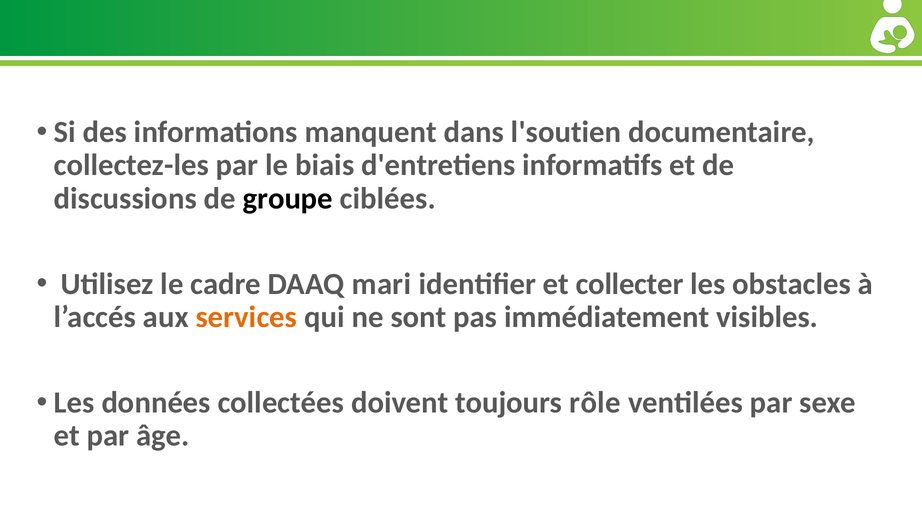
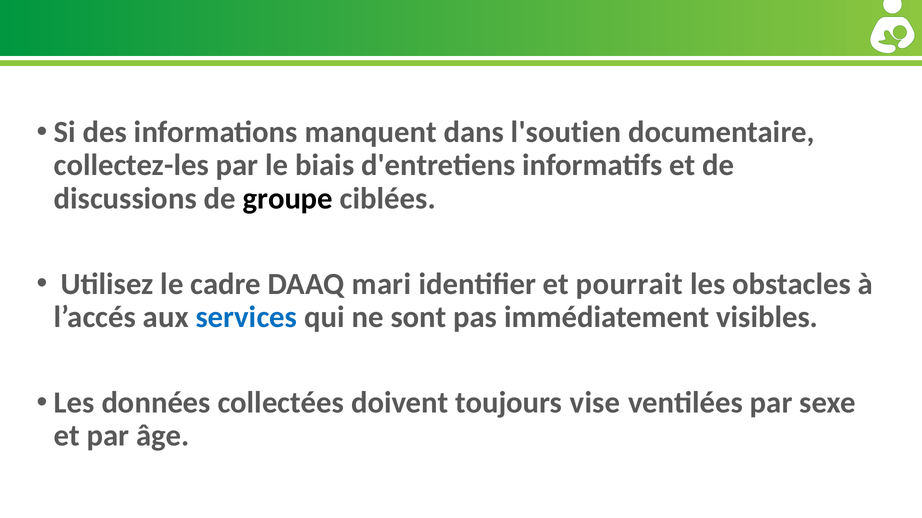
et collecter: collecter -> pourrait
services colour: orange -> blue
rôle: rôle -> vise
